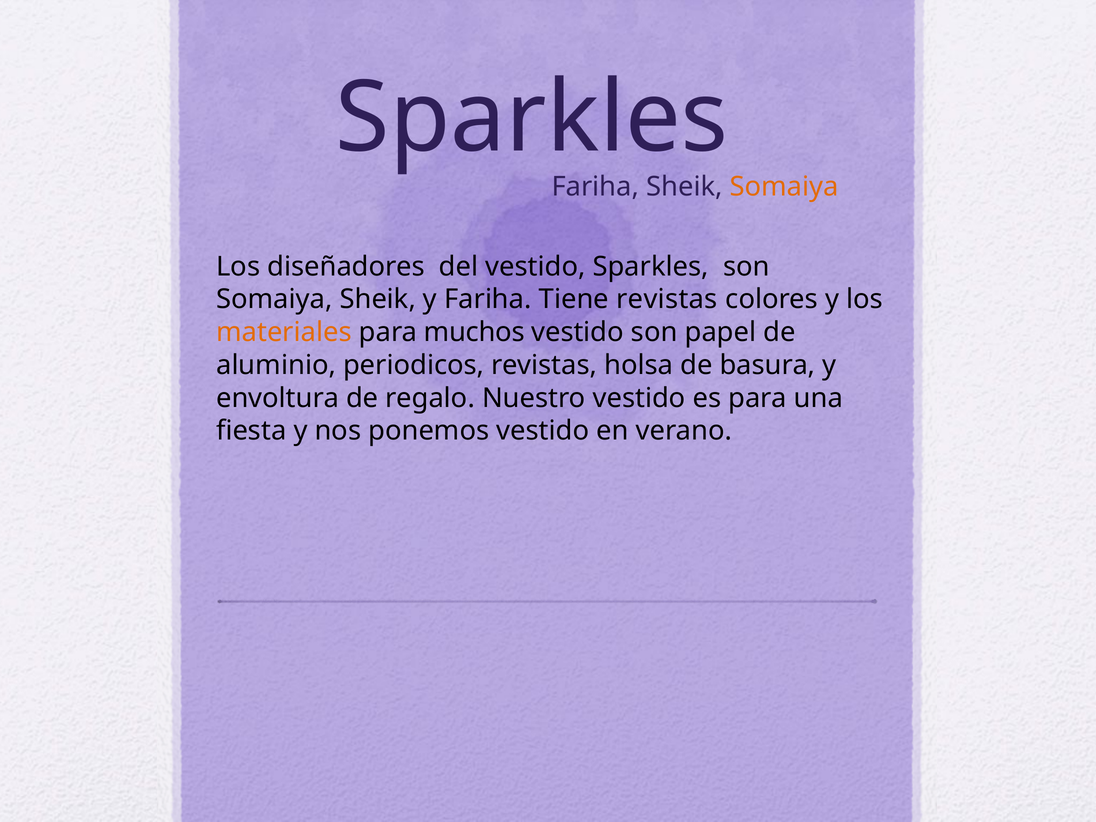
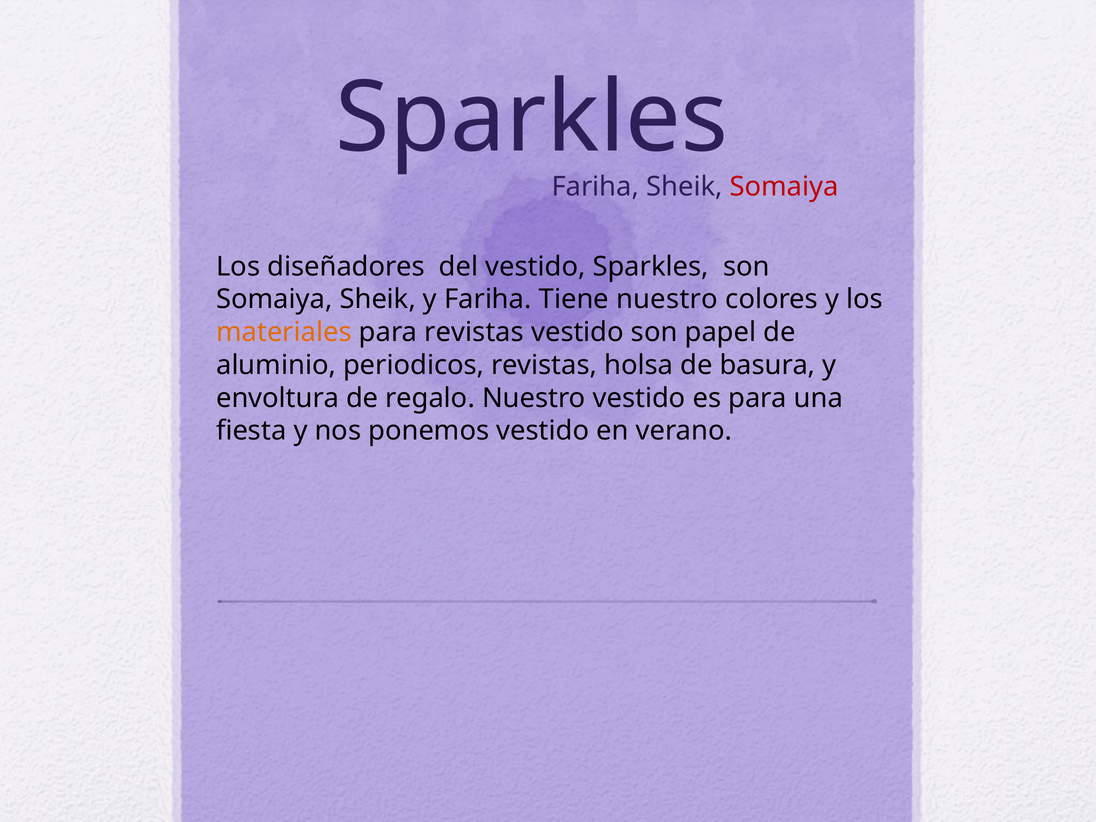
Somaiya at (784, 187) colour: orange -> red
Tiene revistas: revistas -> nuestro
para muchos: muchos -> revistas
